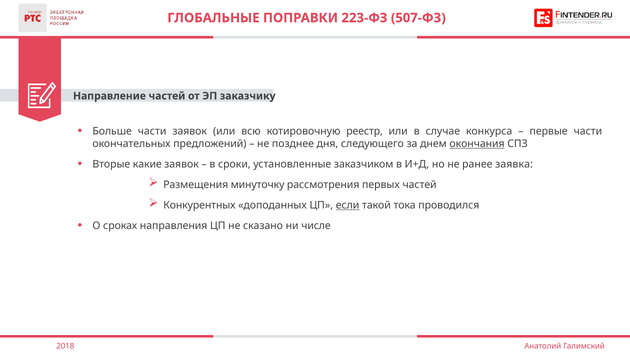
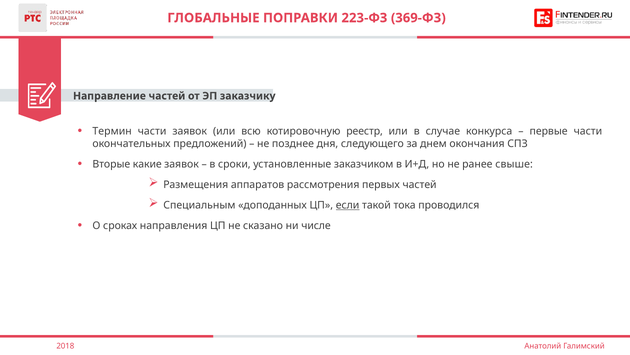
507-ФЗ: 507-ФЗ -> 369-ФЗ
Больше: Больше -> Термин
окончания underline: present -> none
заявка: заявка -> свыше
минуточку: минуточку -> аппаратов
Конкурентных: Конкурентных -> Специальным
